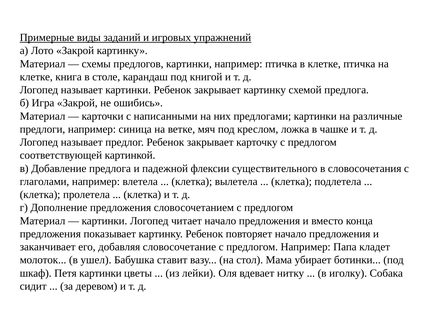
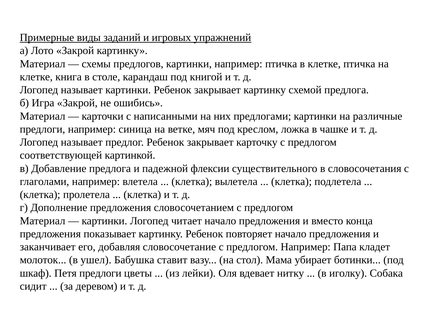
Петя картинки: картинки -> предлоги
